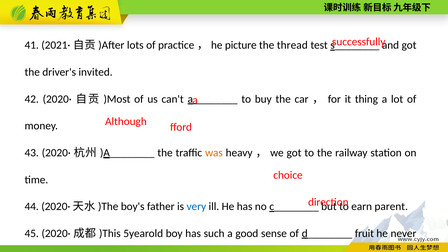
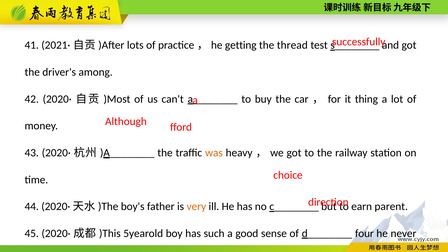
picture: picture -> getting
invited: invited -> among
very colour: blue -> orange
fruit: fruit -> four
